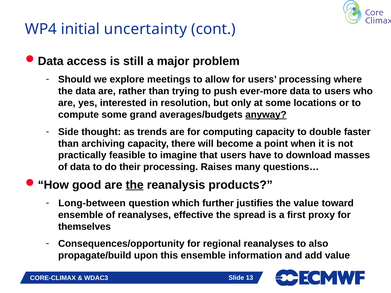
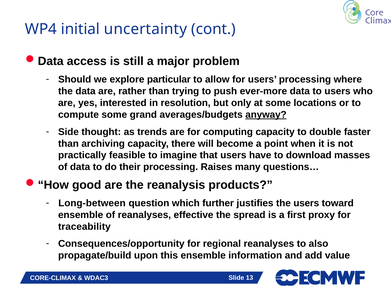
meetings: meetings -> particular
the at (135, 185) underline: present -> none
the value: value -> users
themselves: themselves -> traceability
